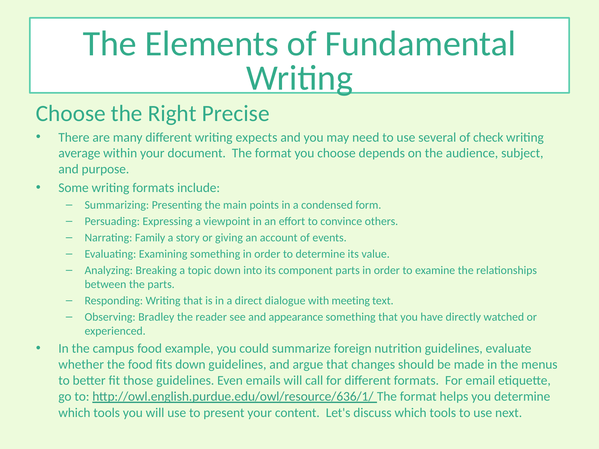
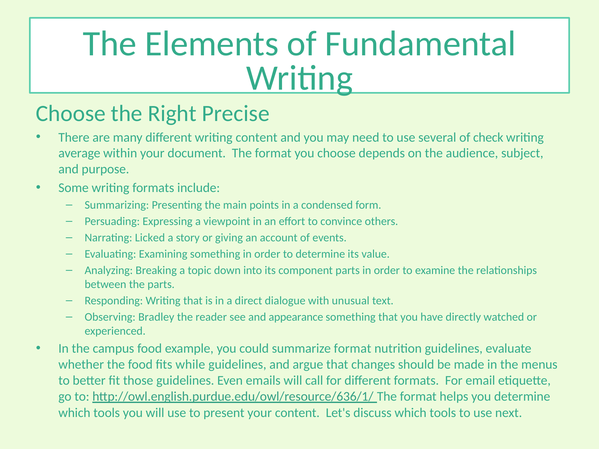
writing expects: expects -> content
Family: Family -> Licked
meeting: meeting -> unusual
summarize foreign: foreign -> format
fits down: down -> while
